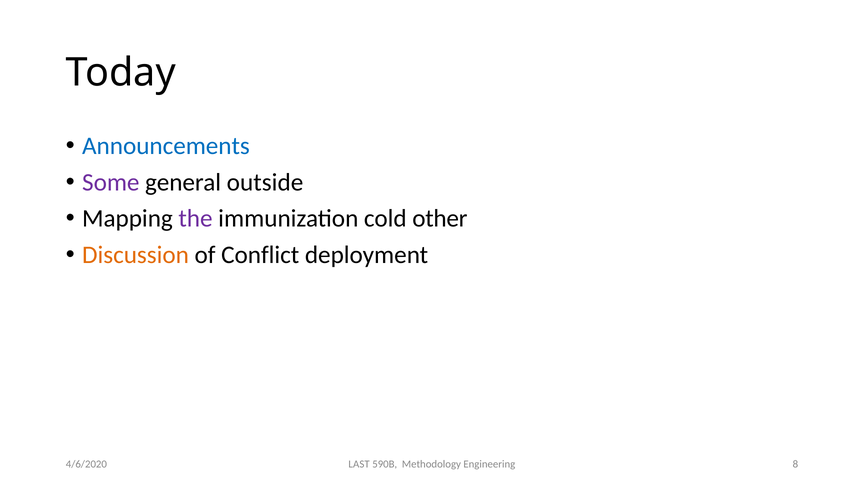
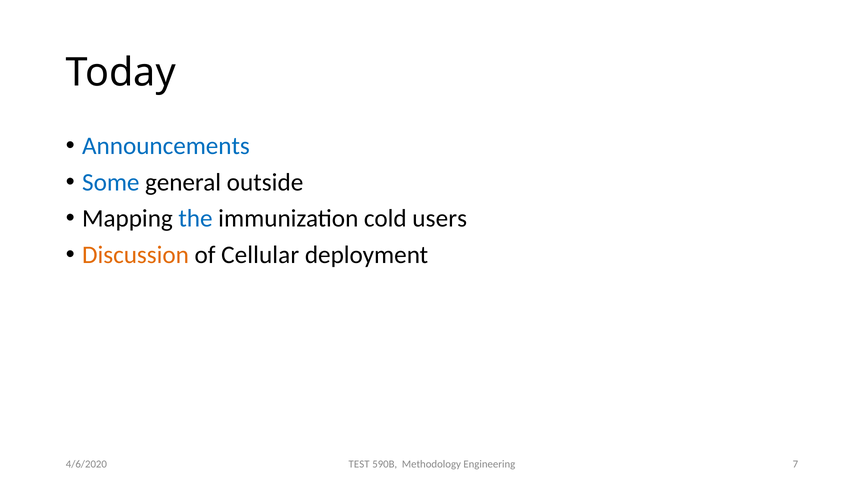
Some colour: purple -> blue
the colour: purple -> blue
other: other -> users
Conflict: Conflict -> Cellular
LAST: LAST -> TEST
8: 8 -> 7
